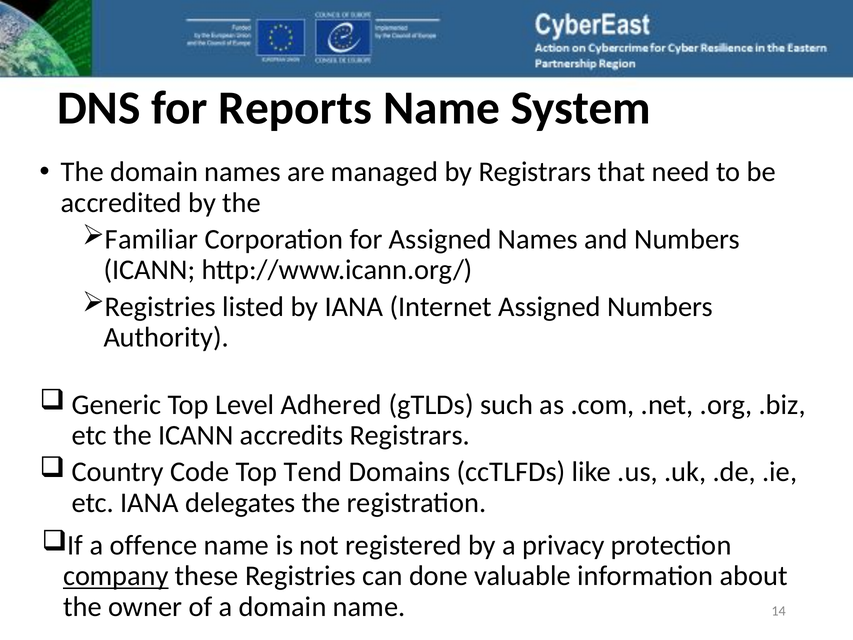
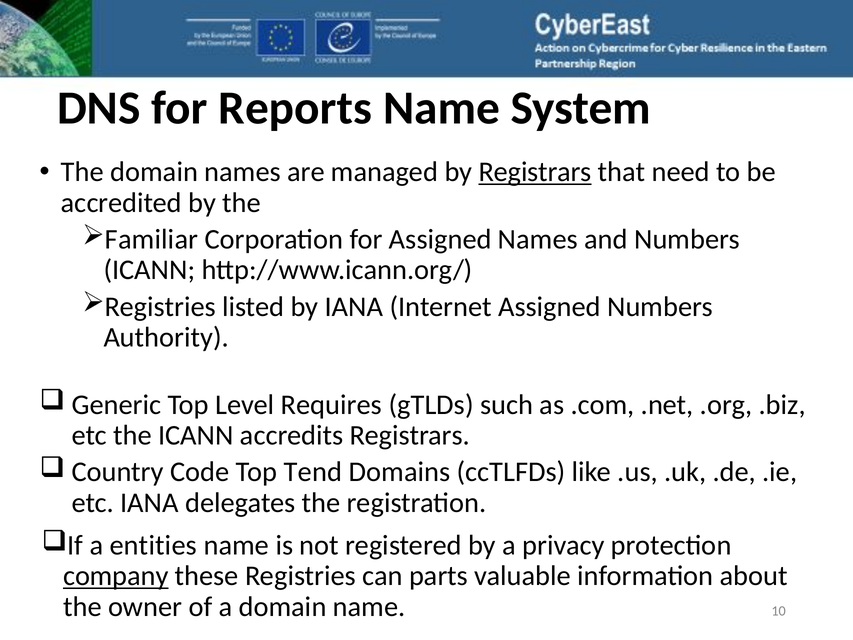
Registrars at (535, 172) underline: none -> present
Adhered: Adhered -> Requires
offence: offence -> entities
done: done -> parts
14: 14 -> 10
